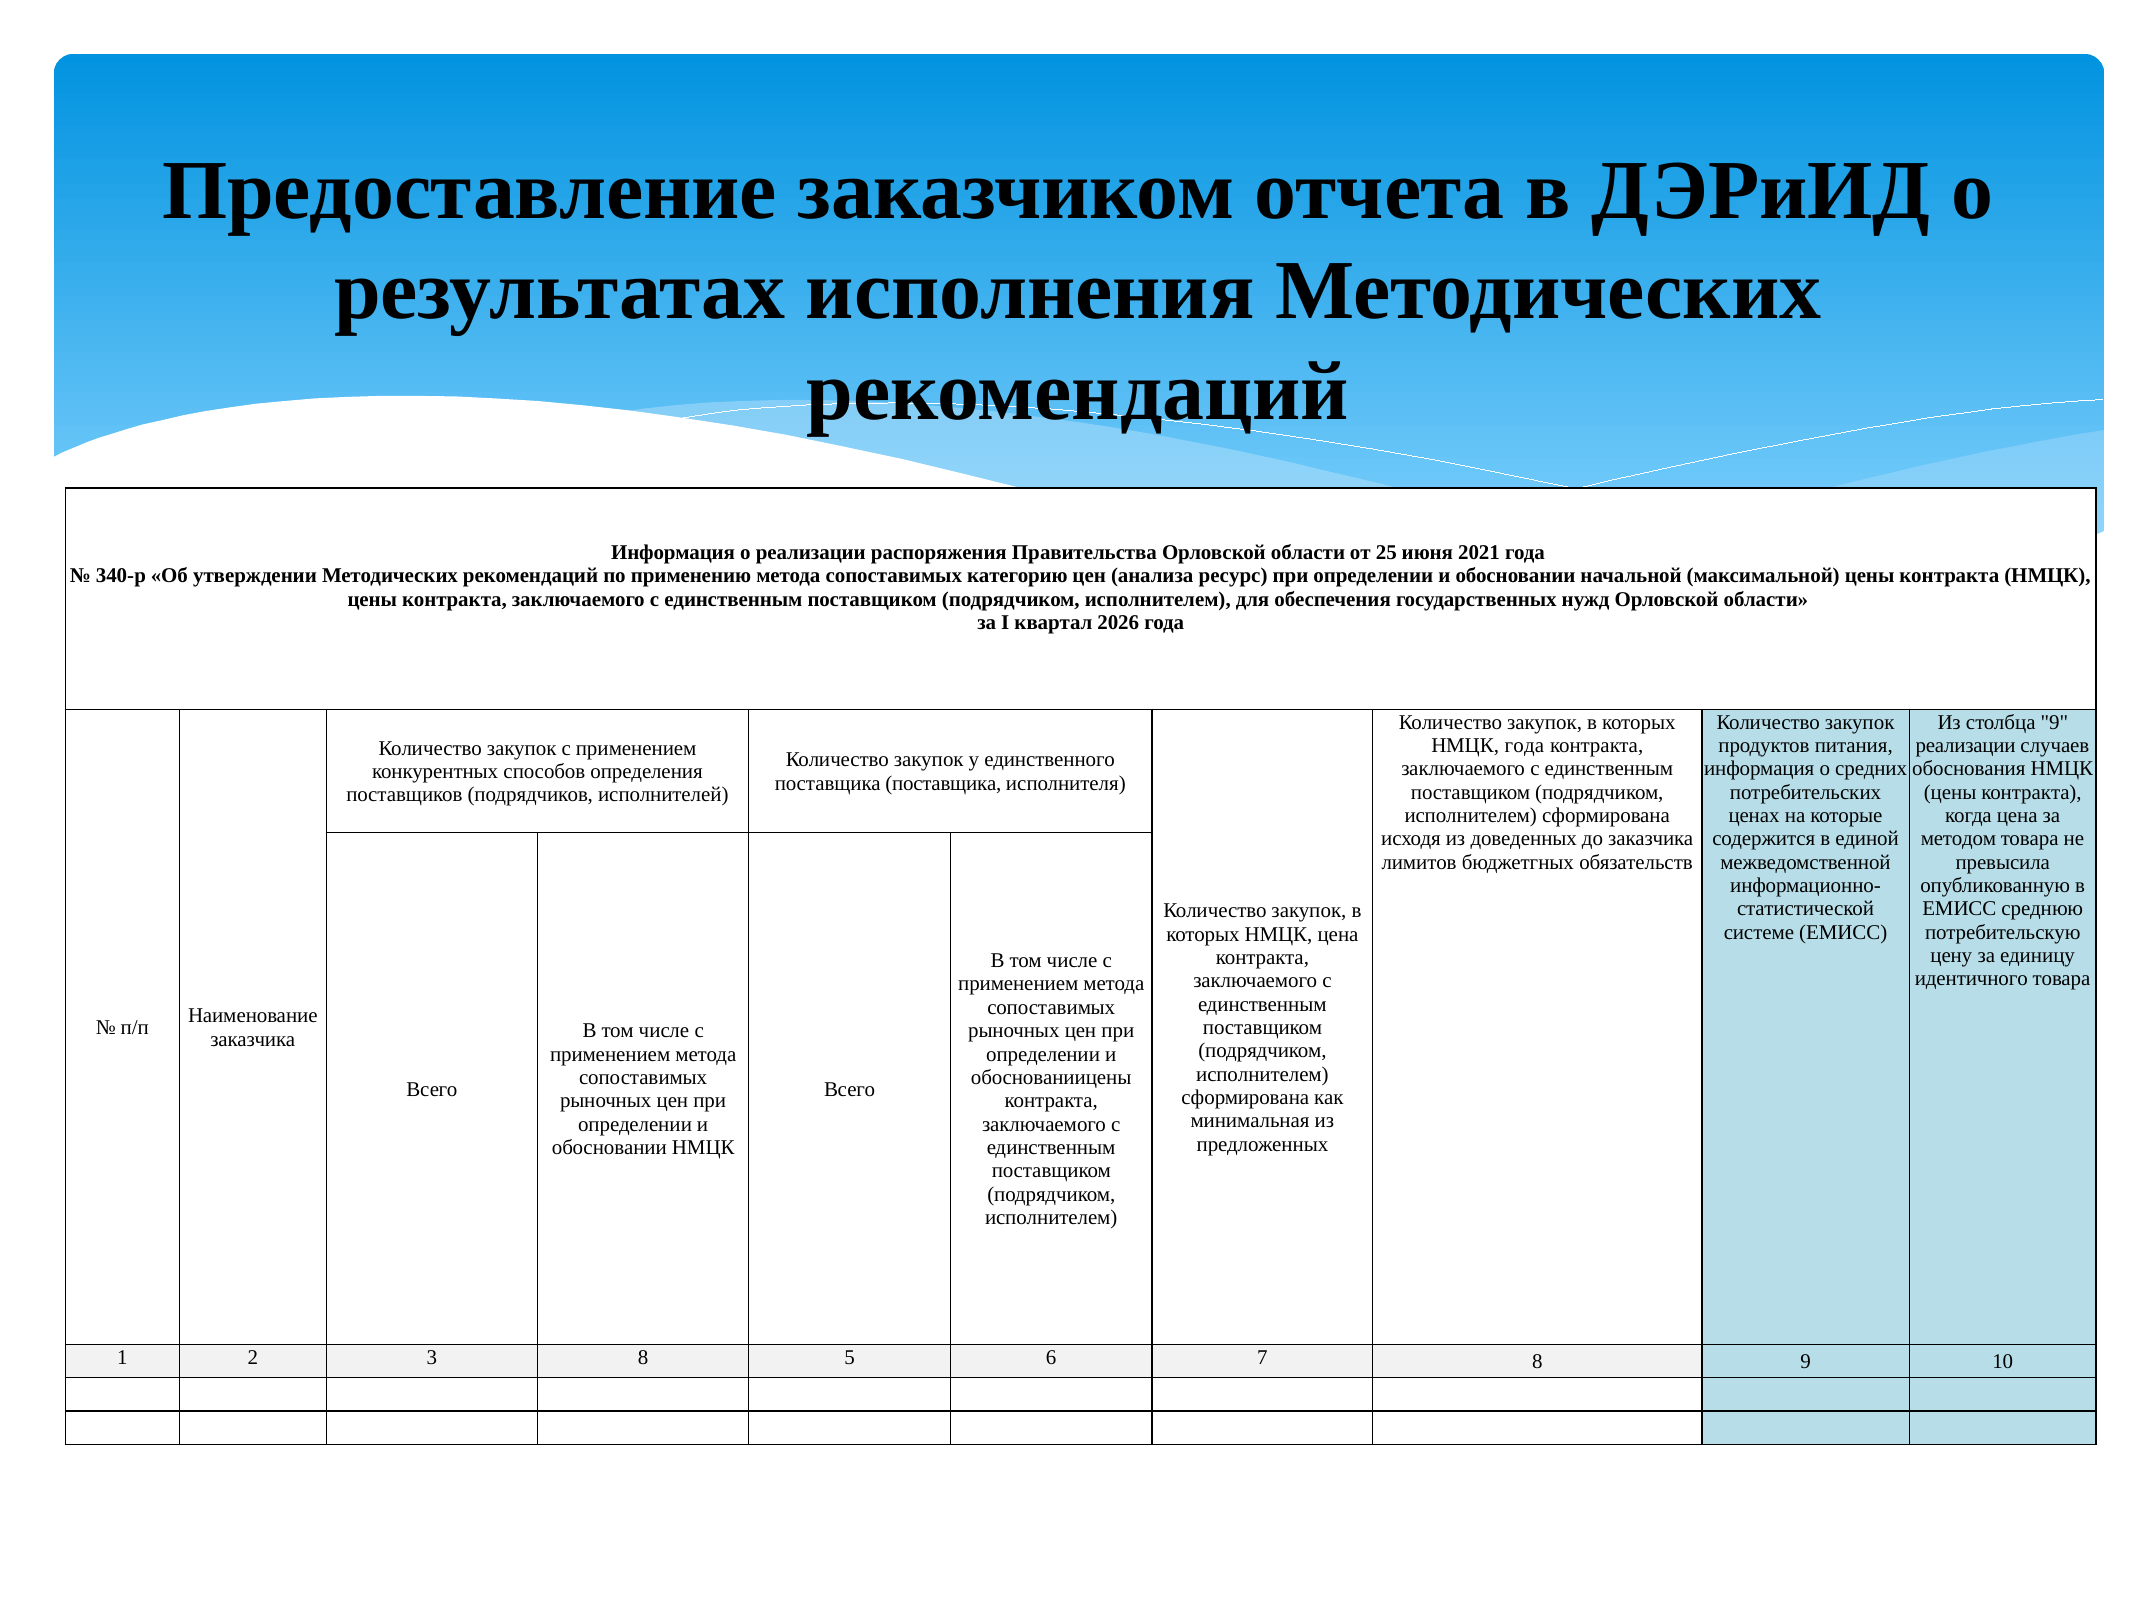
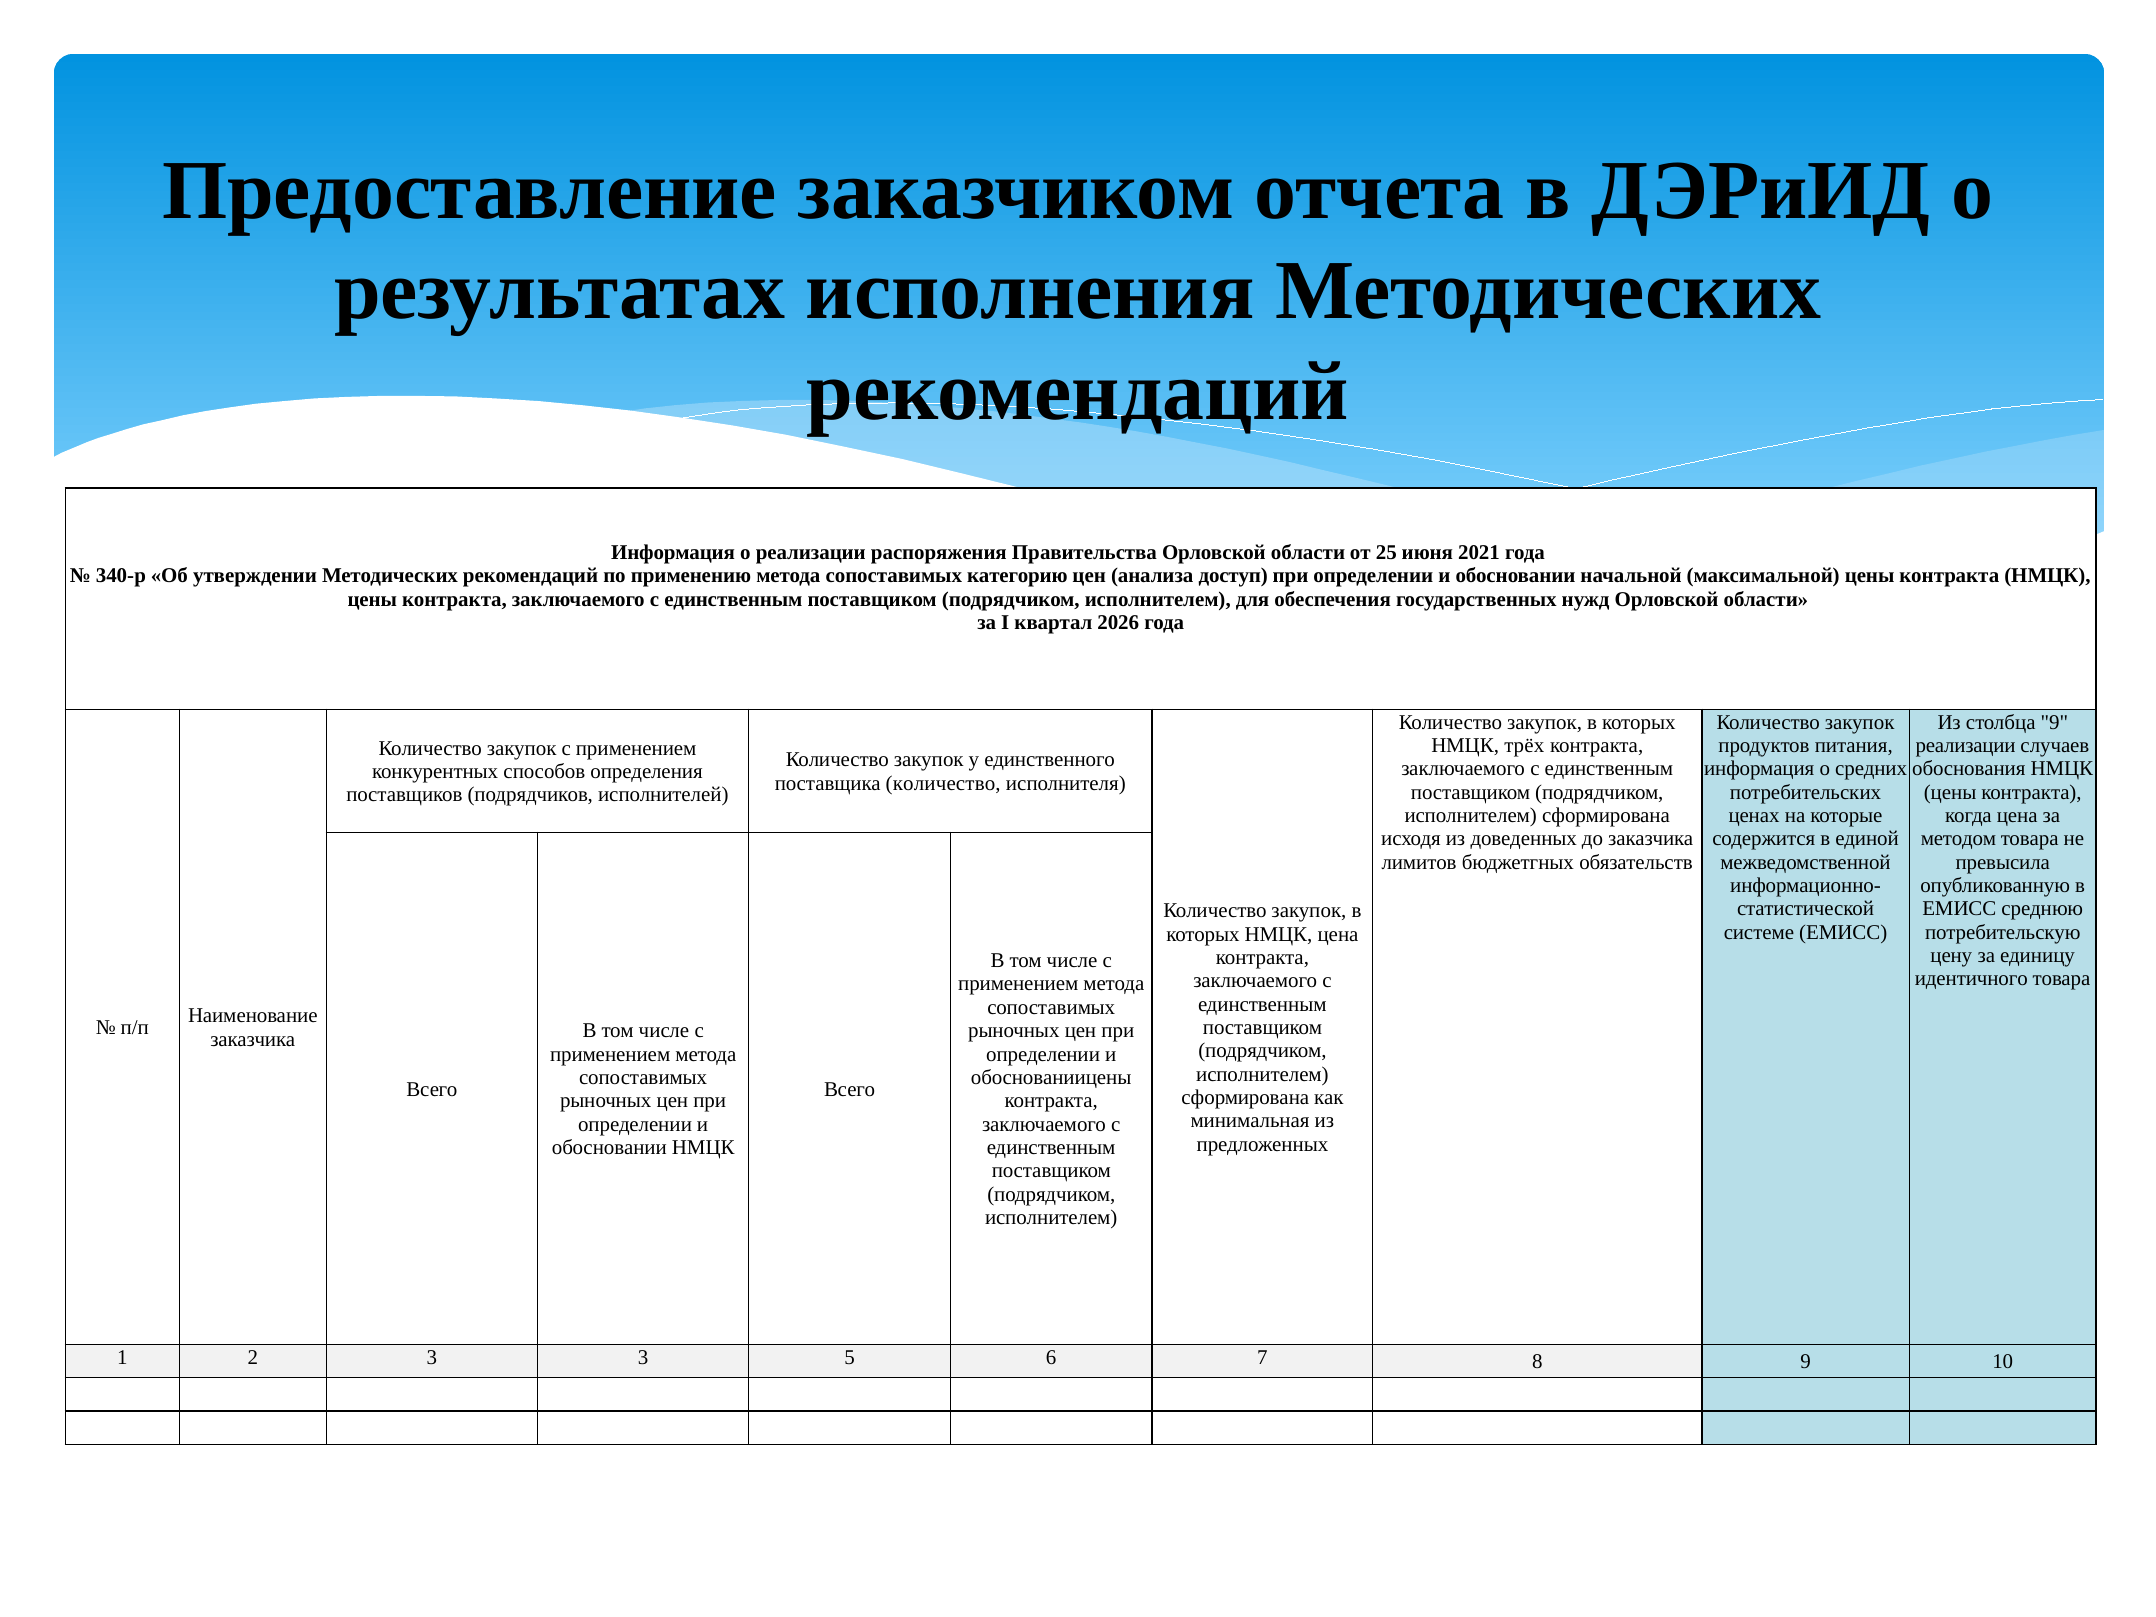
ресурс: ресурс -> доступ
НМЦК года: года -> трёх
поставщика поставщика: поставщика -> количество
3 8: 8 -> 3
